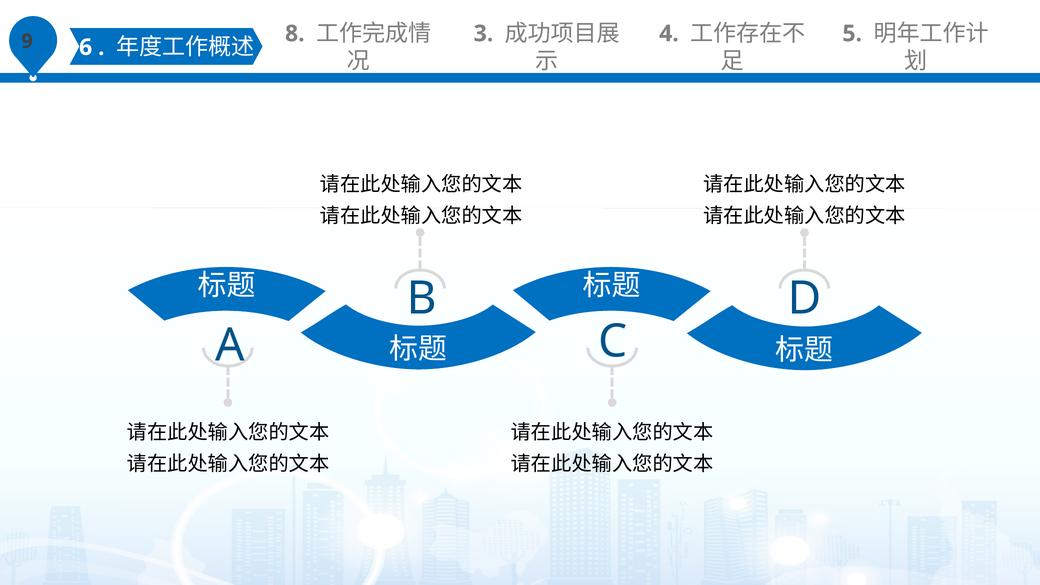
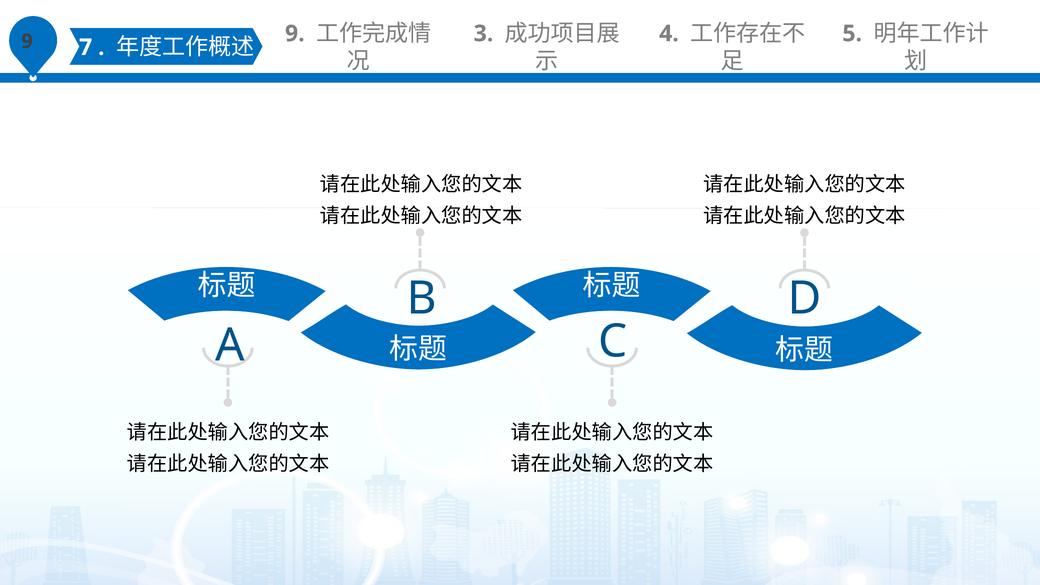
6: 6 -> 7
8 at (295, 34): 8 -> 9
